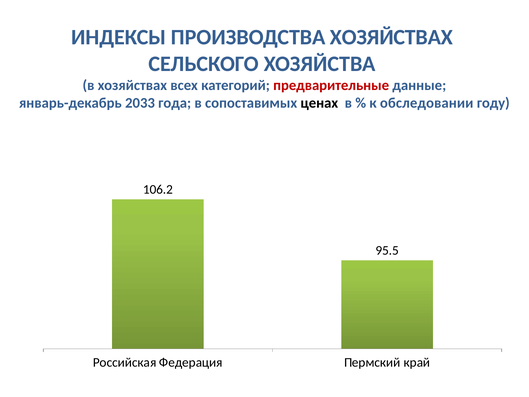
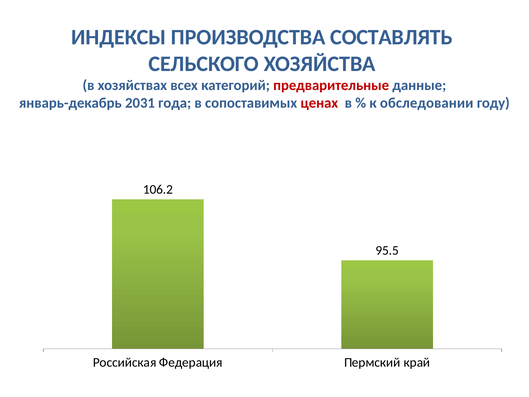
ПРОИЗВОДСТВА ХОЗЯЙСТВАХ: ХОЗЯЙСТВАХ -> СОСТАВЛЯТЬ
2033: 2033 -> 2031
ценах colour: black -> red
